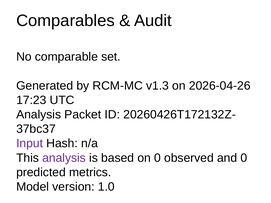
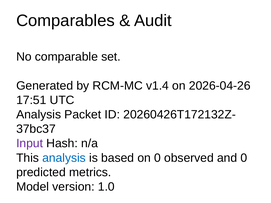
v1.3: v1.3 -> v1.4
17:23: 17:23 -> 17:51
analysis at (64, 158) colour: purple -> blue
